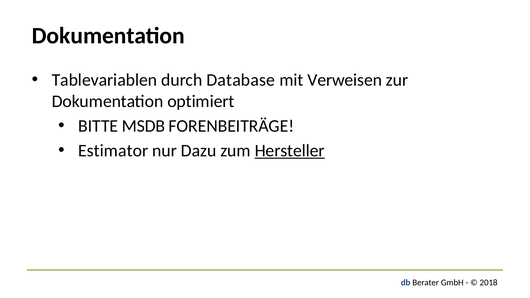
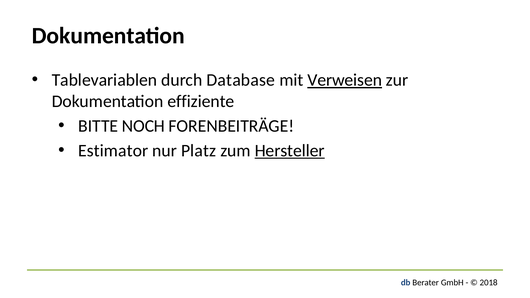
Verweisen underline: none -> present
optimiert: optimiert -> effiziente
MSDB: MSDB -> NOCH
Dazu: Dazu -> Platz
